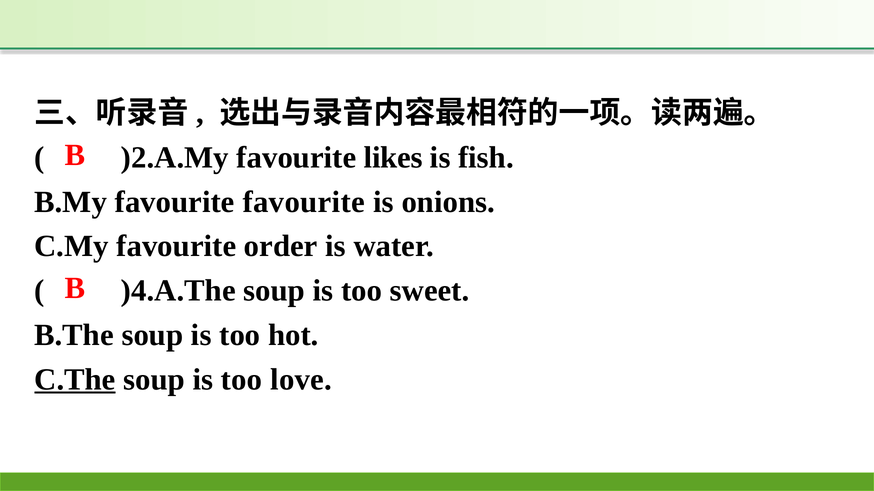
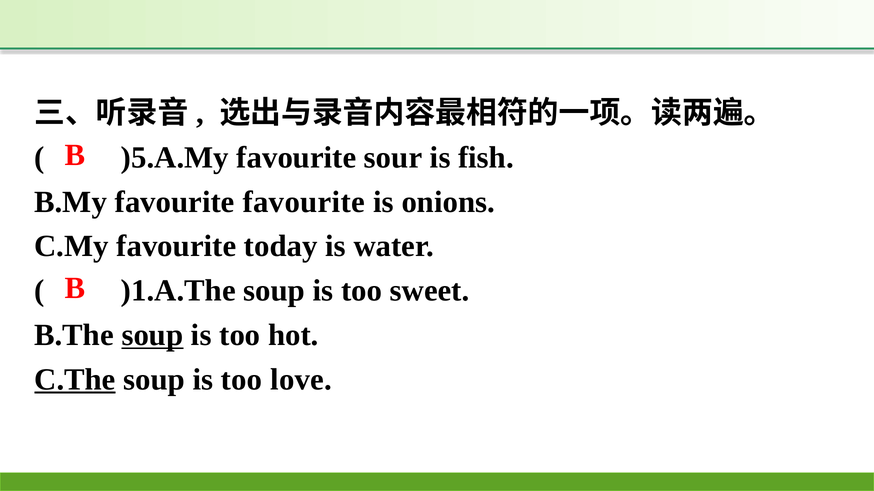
)2.A.My: )2.A.My -> )5.A.My
likes: likes -> sour
order: order -> today
)4.A.The: )4.A.The -> )1.A.The
soup at (152, 335) underline: none -> present
